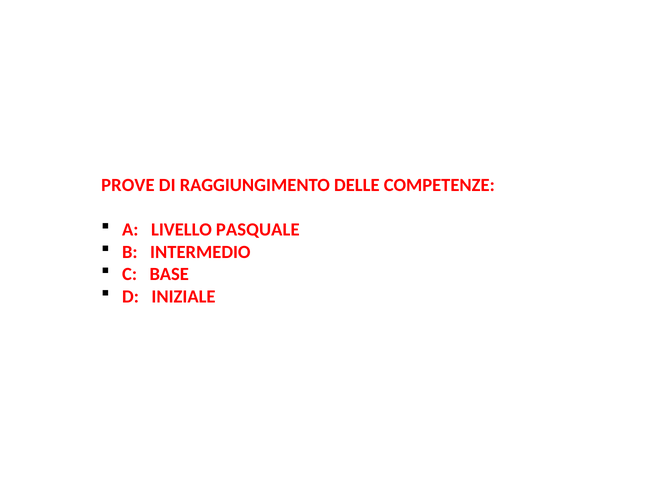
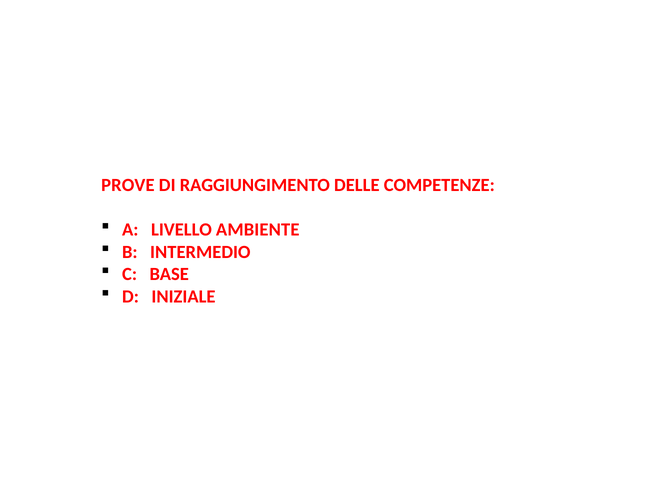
PASQUALE: PASQUALE -> AMBIENTE
